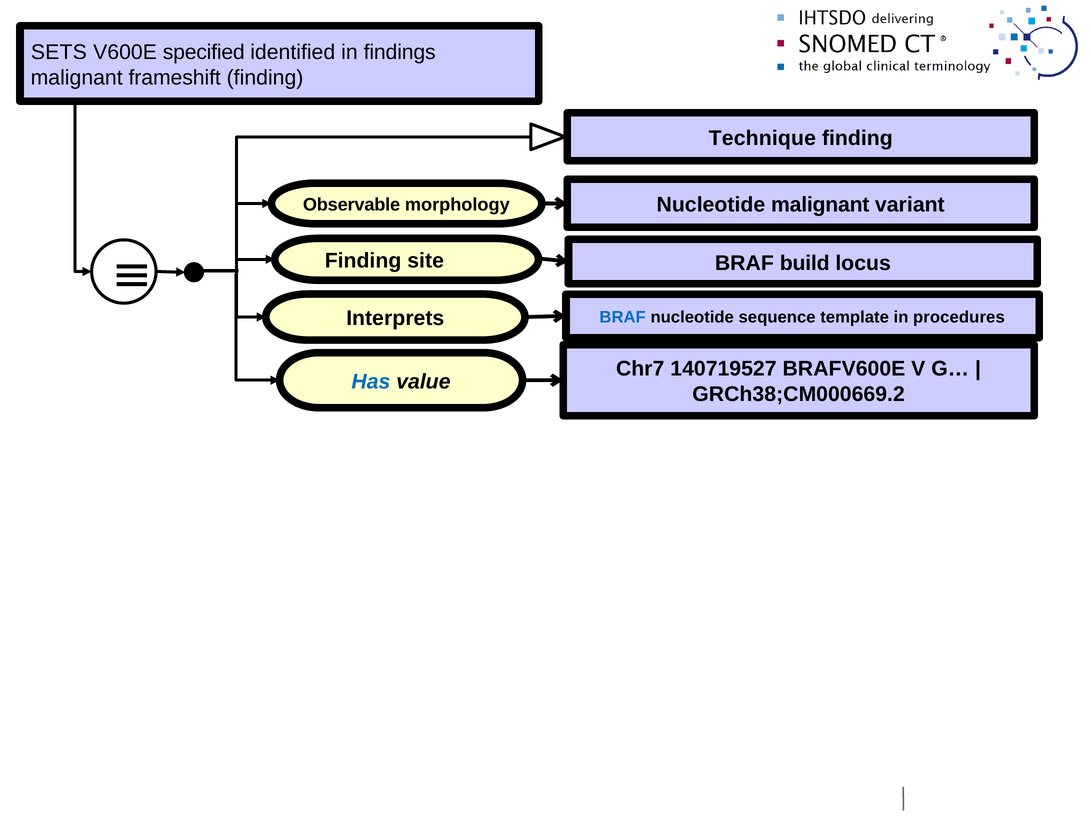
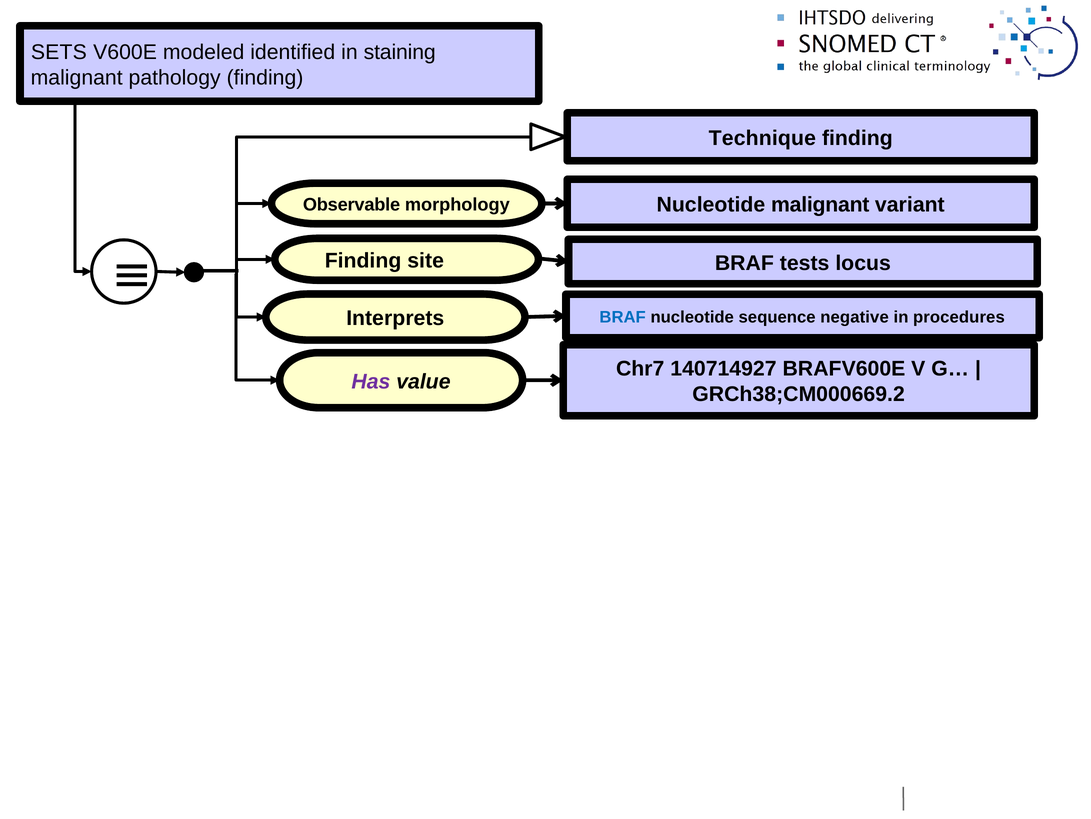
specified: specified -> modeled
findings: findings -> staining
frameshift: frameshift -> pathology
build: build -> tests
sequence template: template -> negative
140719527: 140719527 -> 140714927
Has colour: blue -> purple
